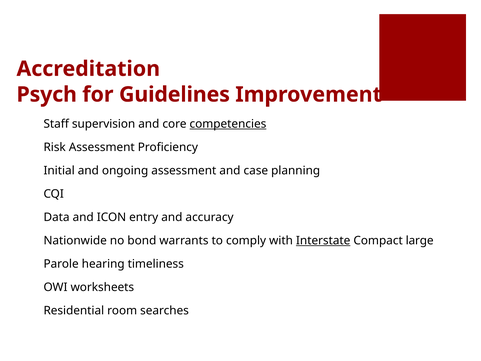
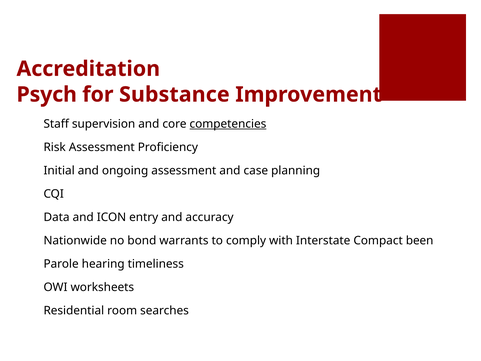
Guidelines: Guidelines -> Substance
Interstate underline: present -> none
large: large -> been
